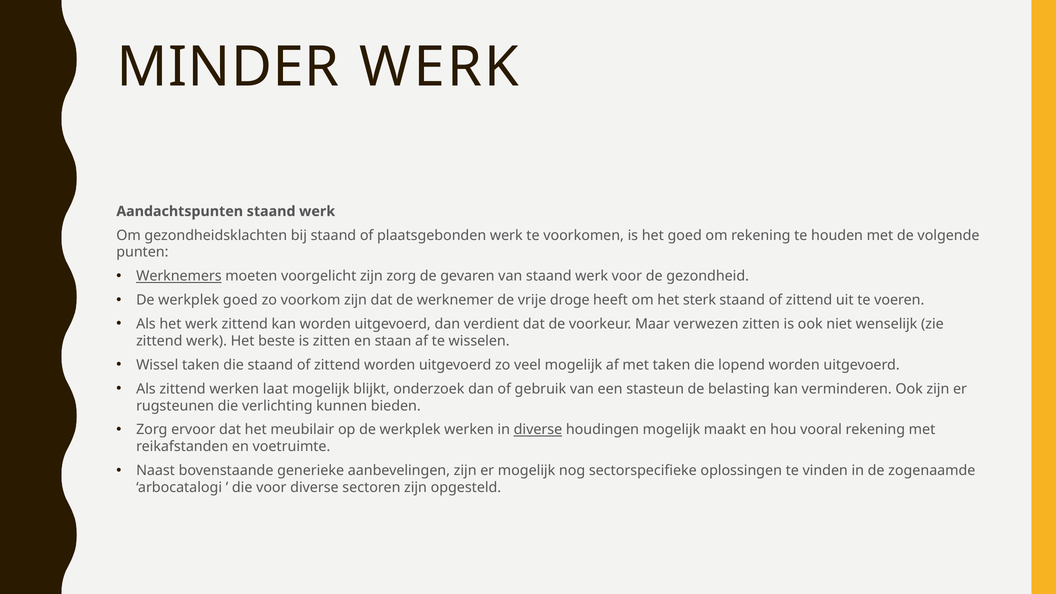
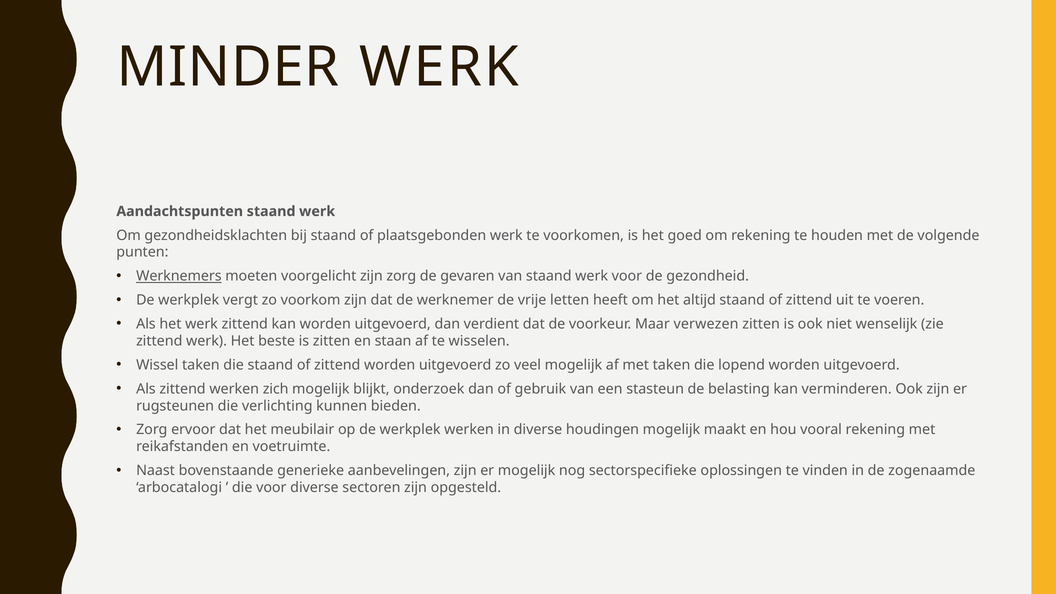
werkplek goed: goed -> vergt
droge: droge -> letten
sterk: sterk -> altijd
laat: laat -> zich
diverse at (538, 430) underline: present -> none
